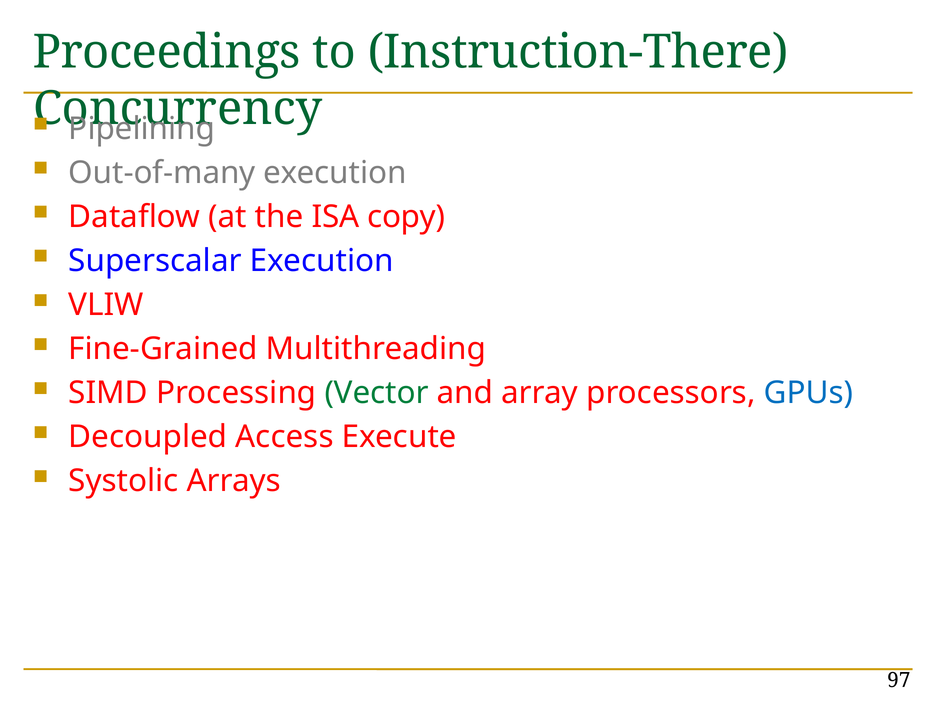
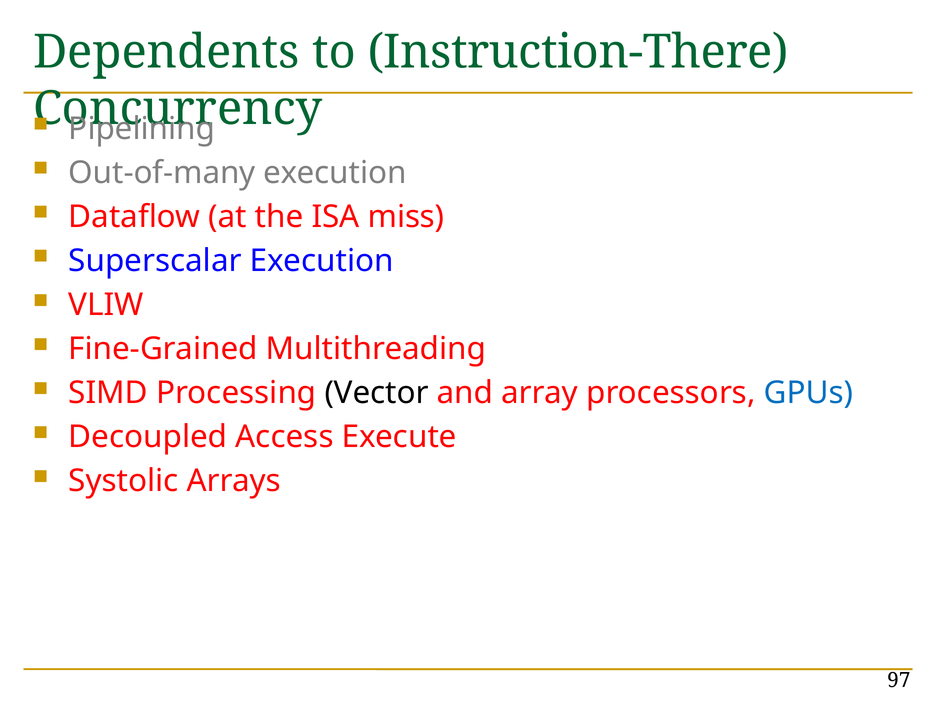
Proceedings: Proceedings -> Dependents
copy: copy -> miss
Vector colour: green -> black
